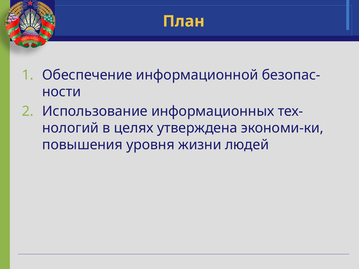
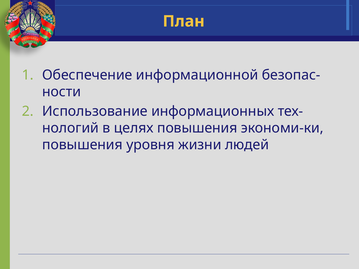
целях утверждена: утверждена -> повышения
